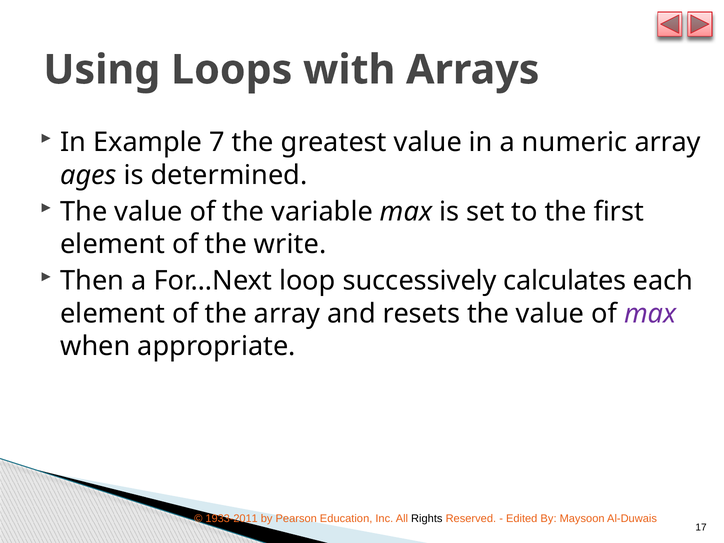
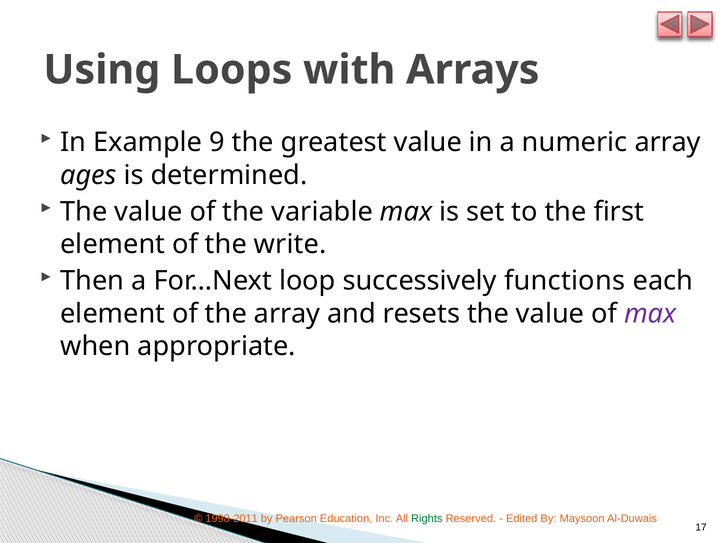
7: 7 -> 9
calculates: calculates -> functions
1933-2011: 1933-2011 -> 1998-2011
Rights colour: black -> green
